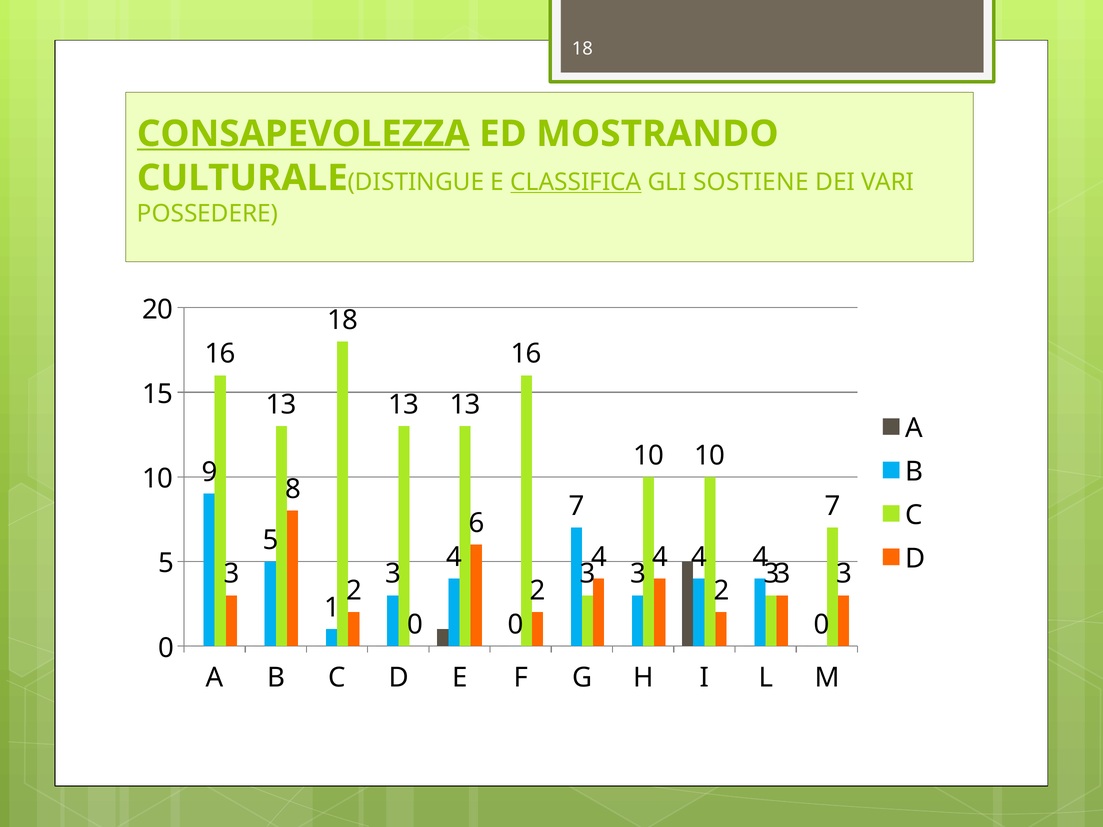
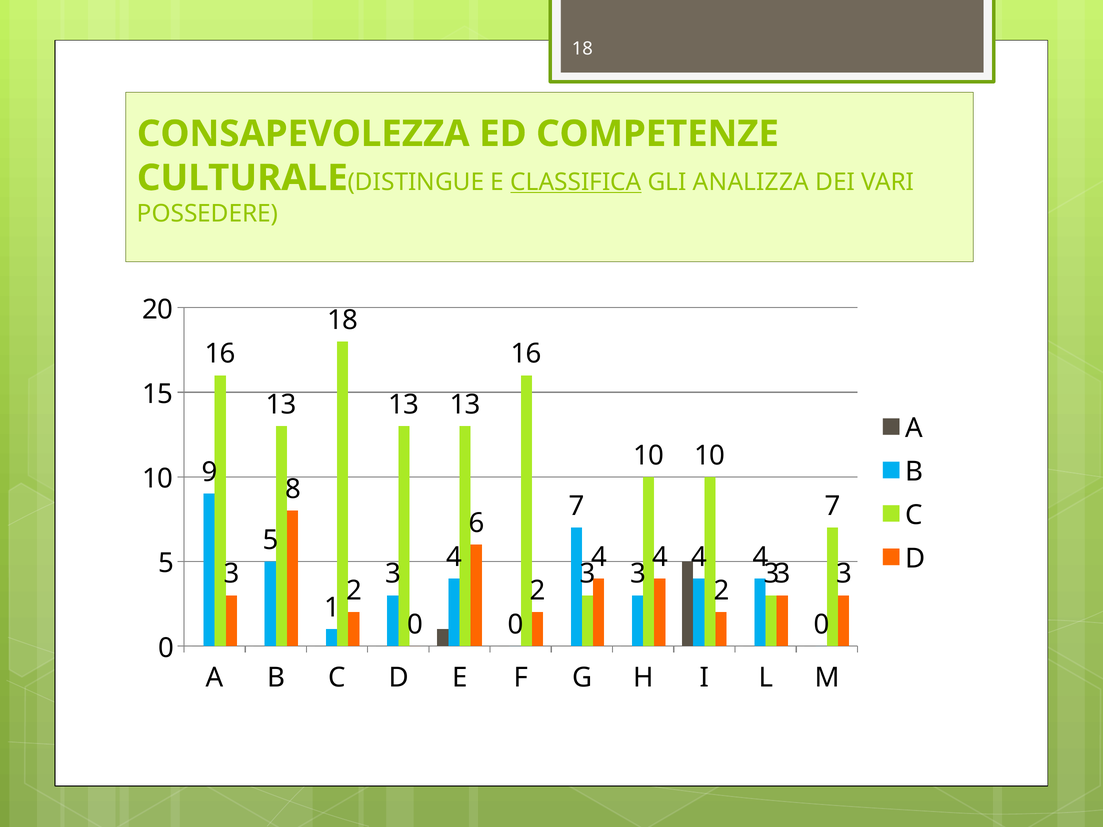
CONSAPEVOLEZZA underline: present -> none
MOSTRANDO: MOSTRANDO -> COMPETENZE
SOSTIENE: SOSTIENE -> ANALIZZA
